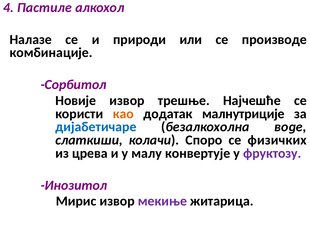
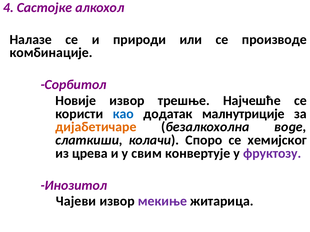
Пастиле: Пастиле -> Састојке
као colour: orange -> blue
дијабетичаре colour: blue -> orange
физичких: физичких -> хемијског
малу: малу -> свим
Мирис: Мирис -> Чајеви
